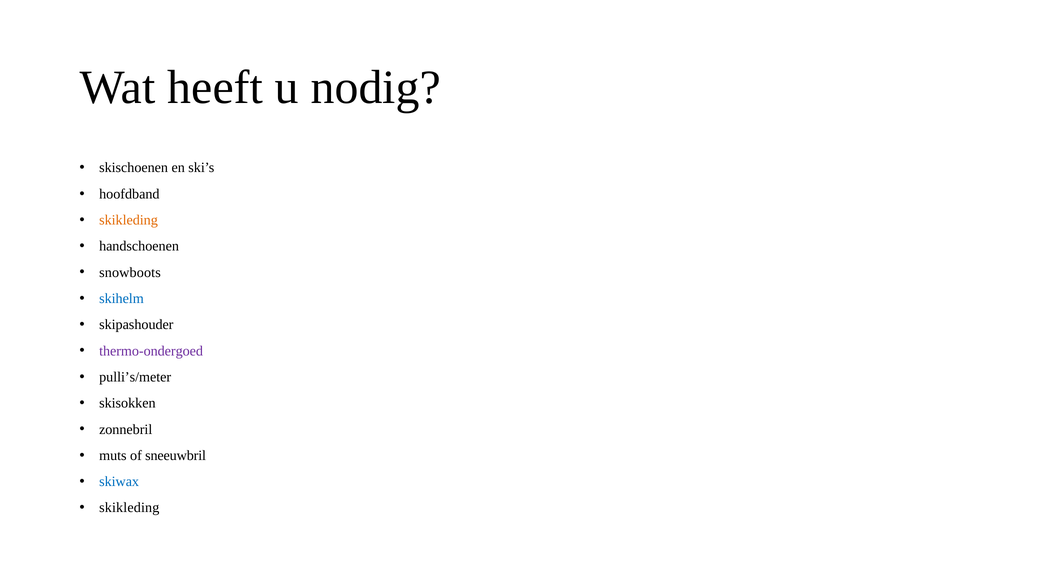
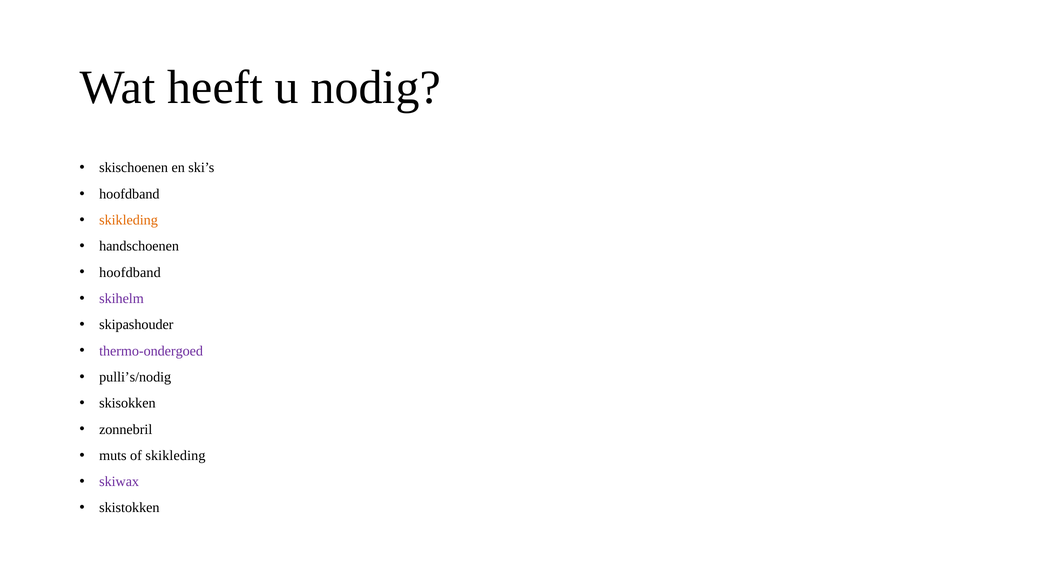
snowboots at (130, 272): snowboots -> hoofdband
skihelm colour: blue -> purple
pulli’s/meter: pulli’s/meter -> pulli’s/nodig
of sneeuwbril: sneeuwbril -> skikleding
skiwax colour: blue -> purple
skikleding at (129, 508): skikleding -> skistokken
